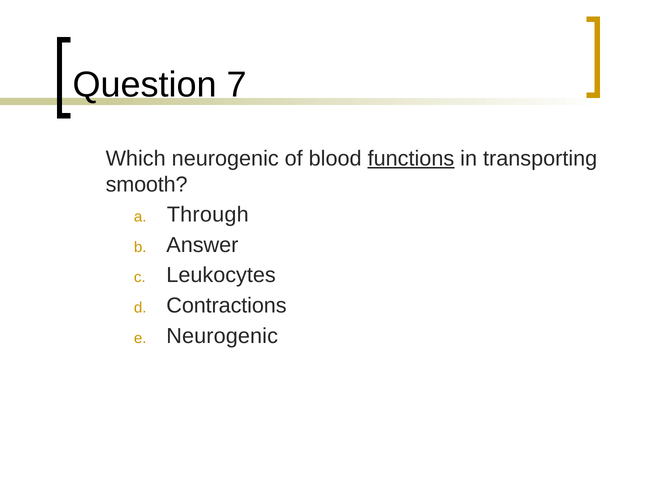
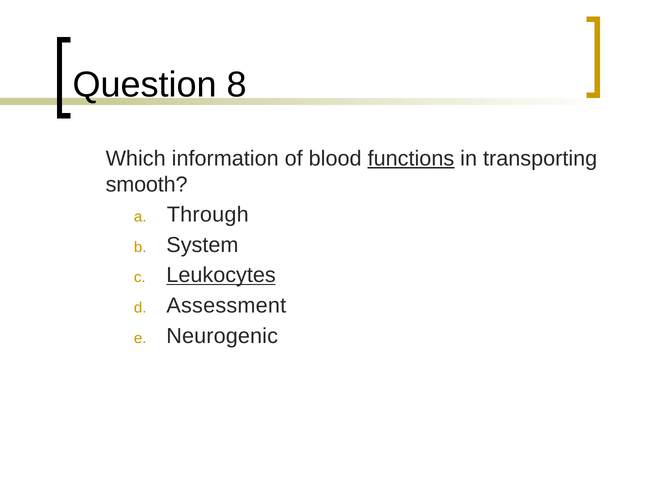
7: 7 -> 8
Which neurogenic: neurogenic -> information
Answer: Answer -> System
Leukocytes underline: none -> present
Contractions: Contractions -> Assessment
